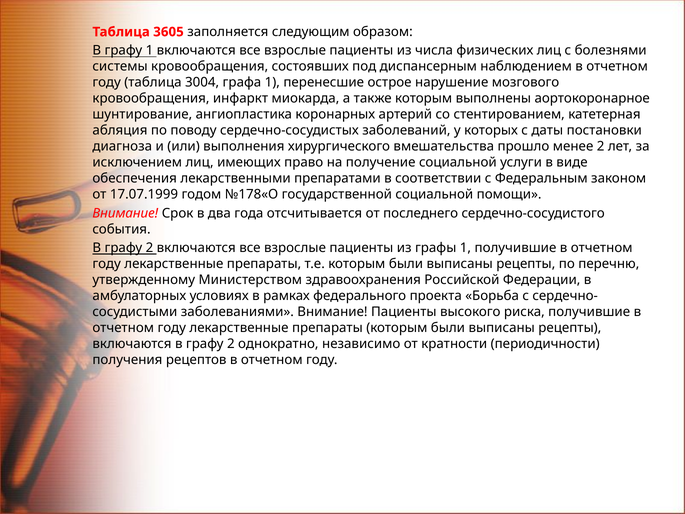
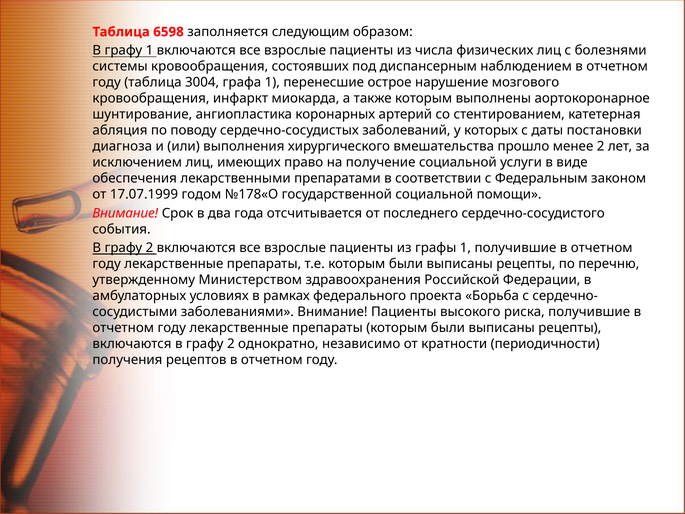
3605: 3605 -> 6598
